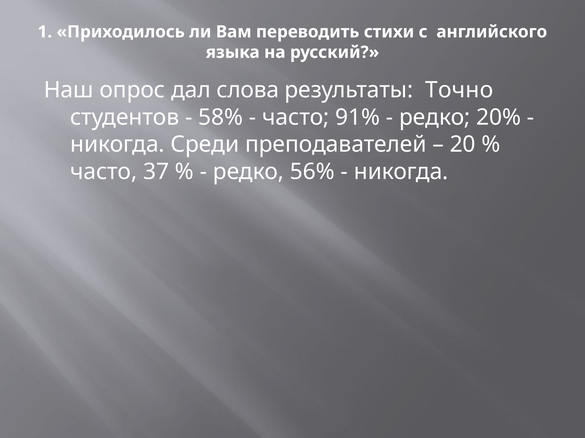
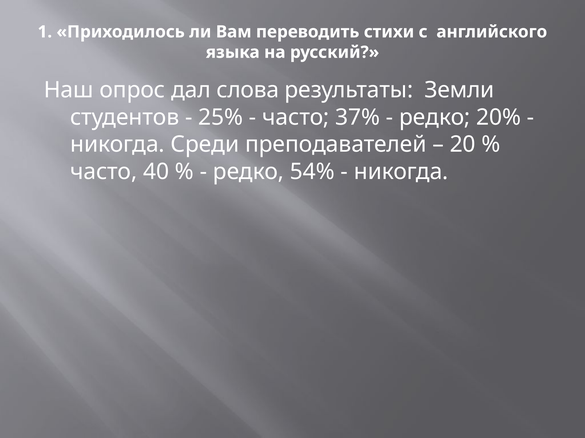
Точно: Точно -> Земли
58%: 58% -> 25%
91%: 91% -> 37%
37: 37 -> 40
56%: 56% -> 54%
